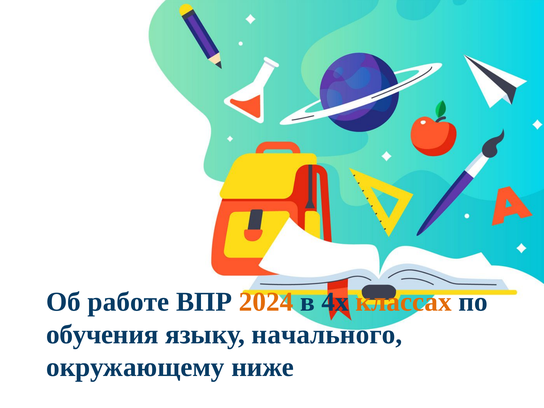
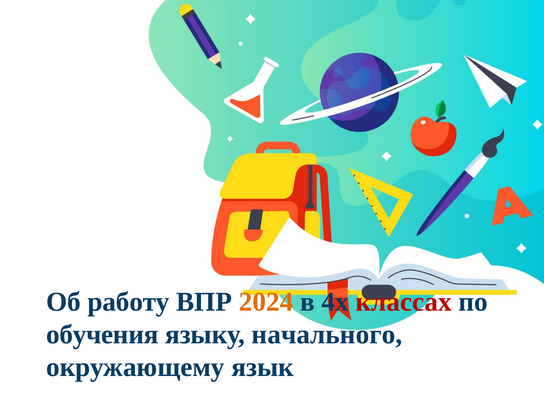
работе: работе -> работу
классах colour: orange -> red
ниже: ниже -> язык
